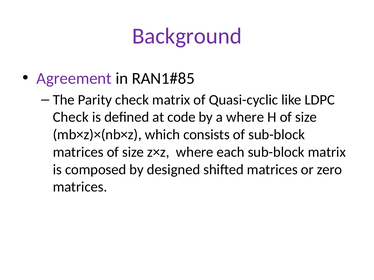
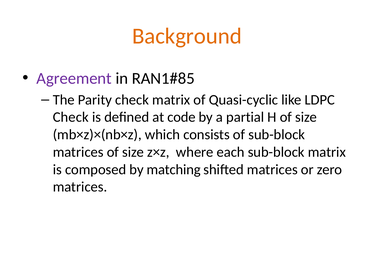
Background colour: purple -> orange
a where: where -> partial
designed: designed -> matching
